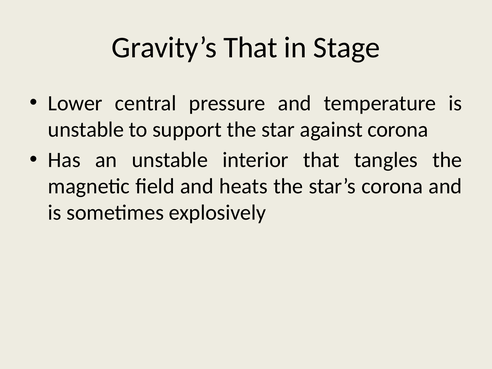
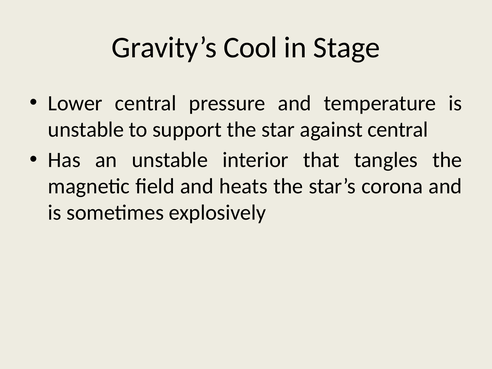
Gravity’s That: That -> Cool
against corona: corona -> central
